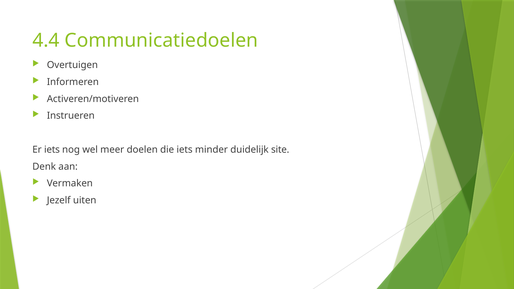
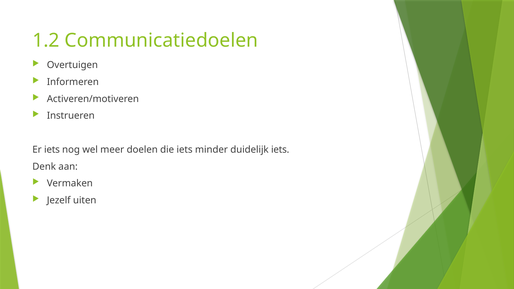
4.4: 4.4 -> 1.2
duidelijk site: site -> iets
